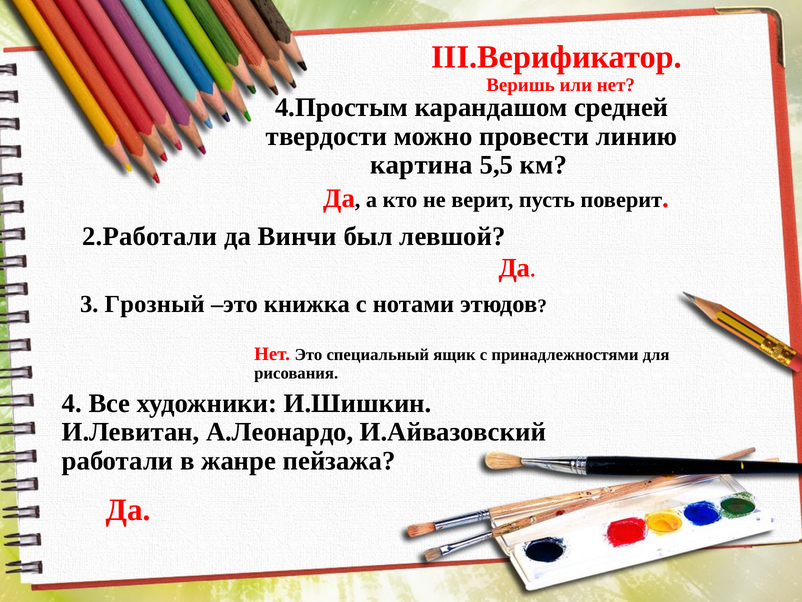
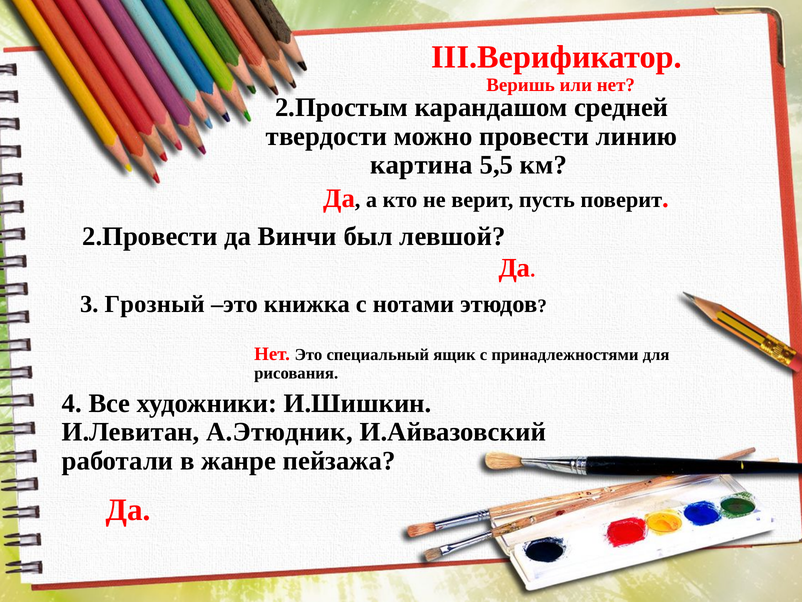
4.Простым: 4.Простым -> 2.Простым
2.Работали: 2.Работали -> 2.Провести
А.Леонардо: А.Леонардо -> А.Этюдник
